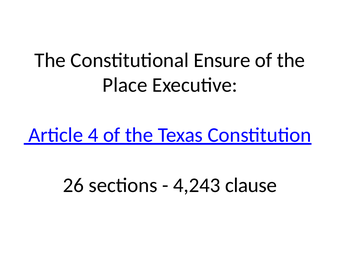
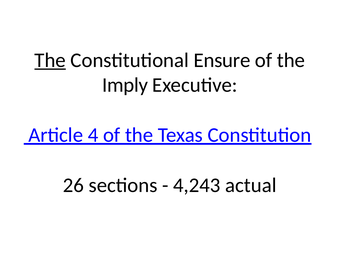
The at (50, 60) underline: none -> present
Place: Place -> Imply
clause: clause -> actual
